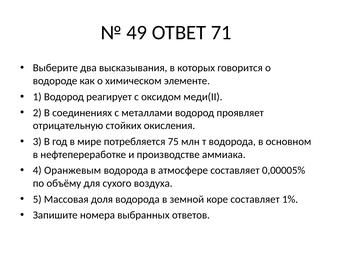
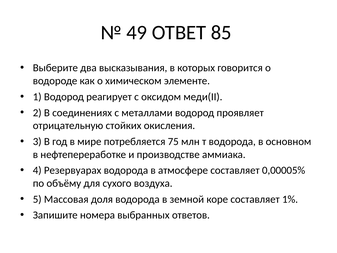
71: 71 -> 85
Оранжевым: Оранжевым -> Резервуарах
